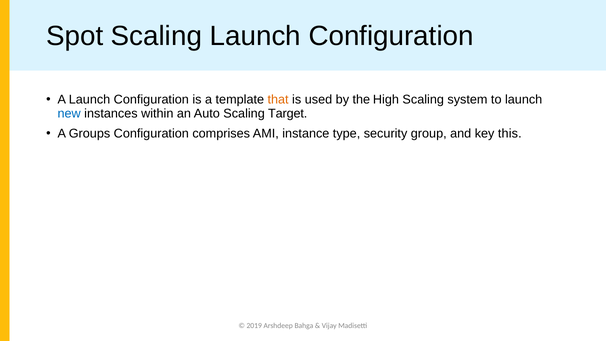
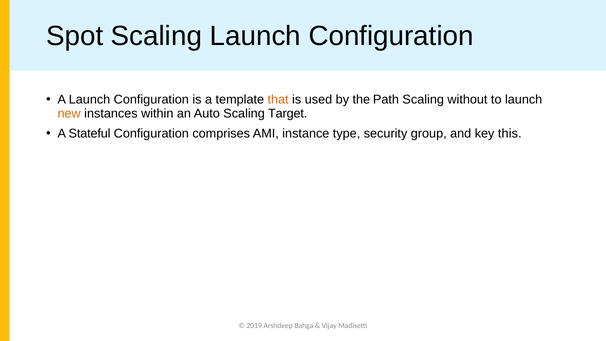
High: High -> Path
system: system -> without
new colour: blue -> orange
Groups: Groups -> Stateful
